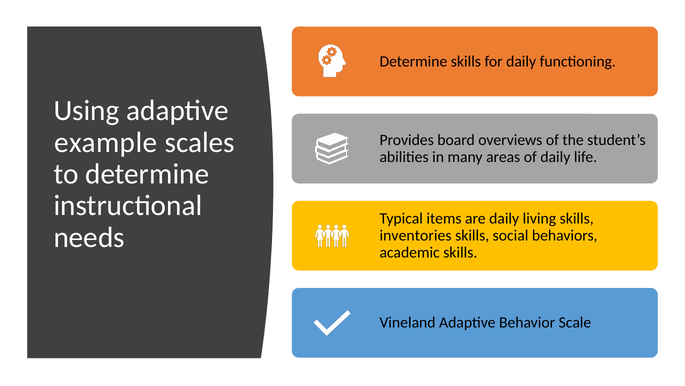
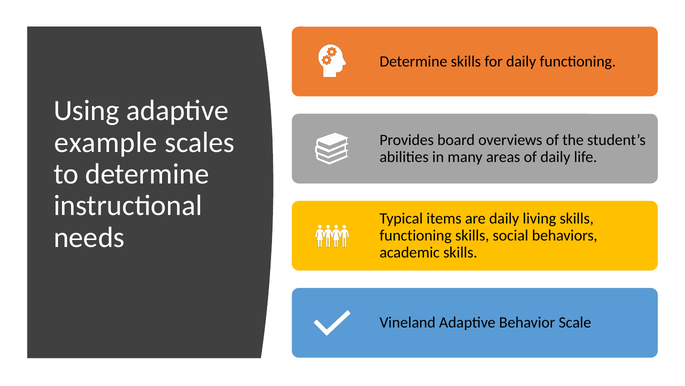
inventories at (416, 235): inventories -> functioning
